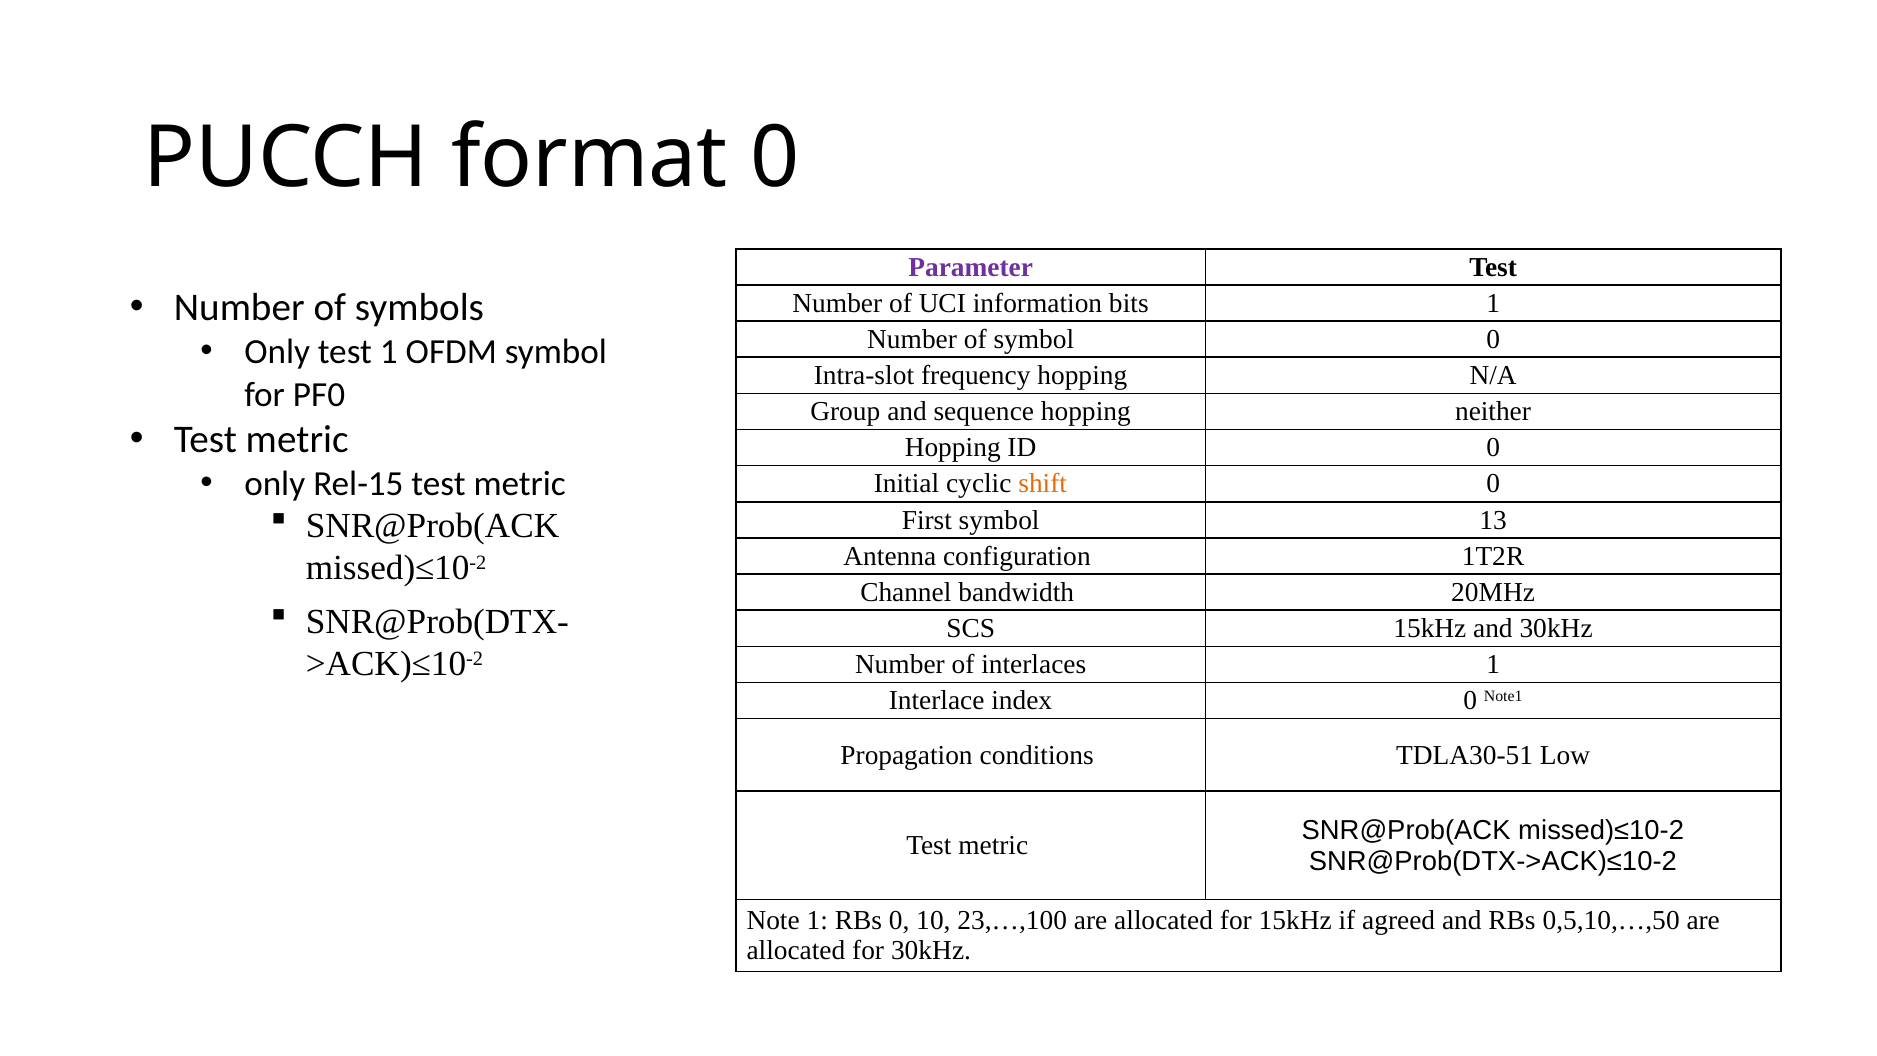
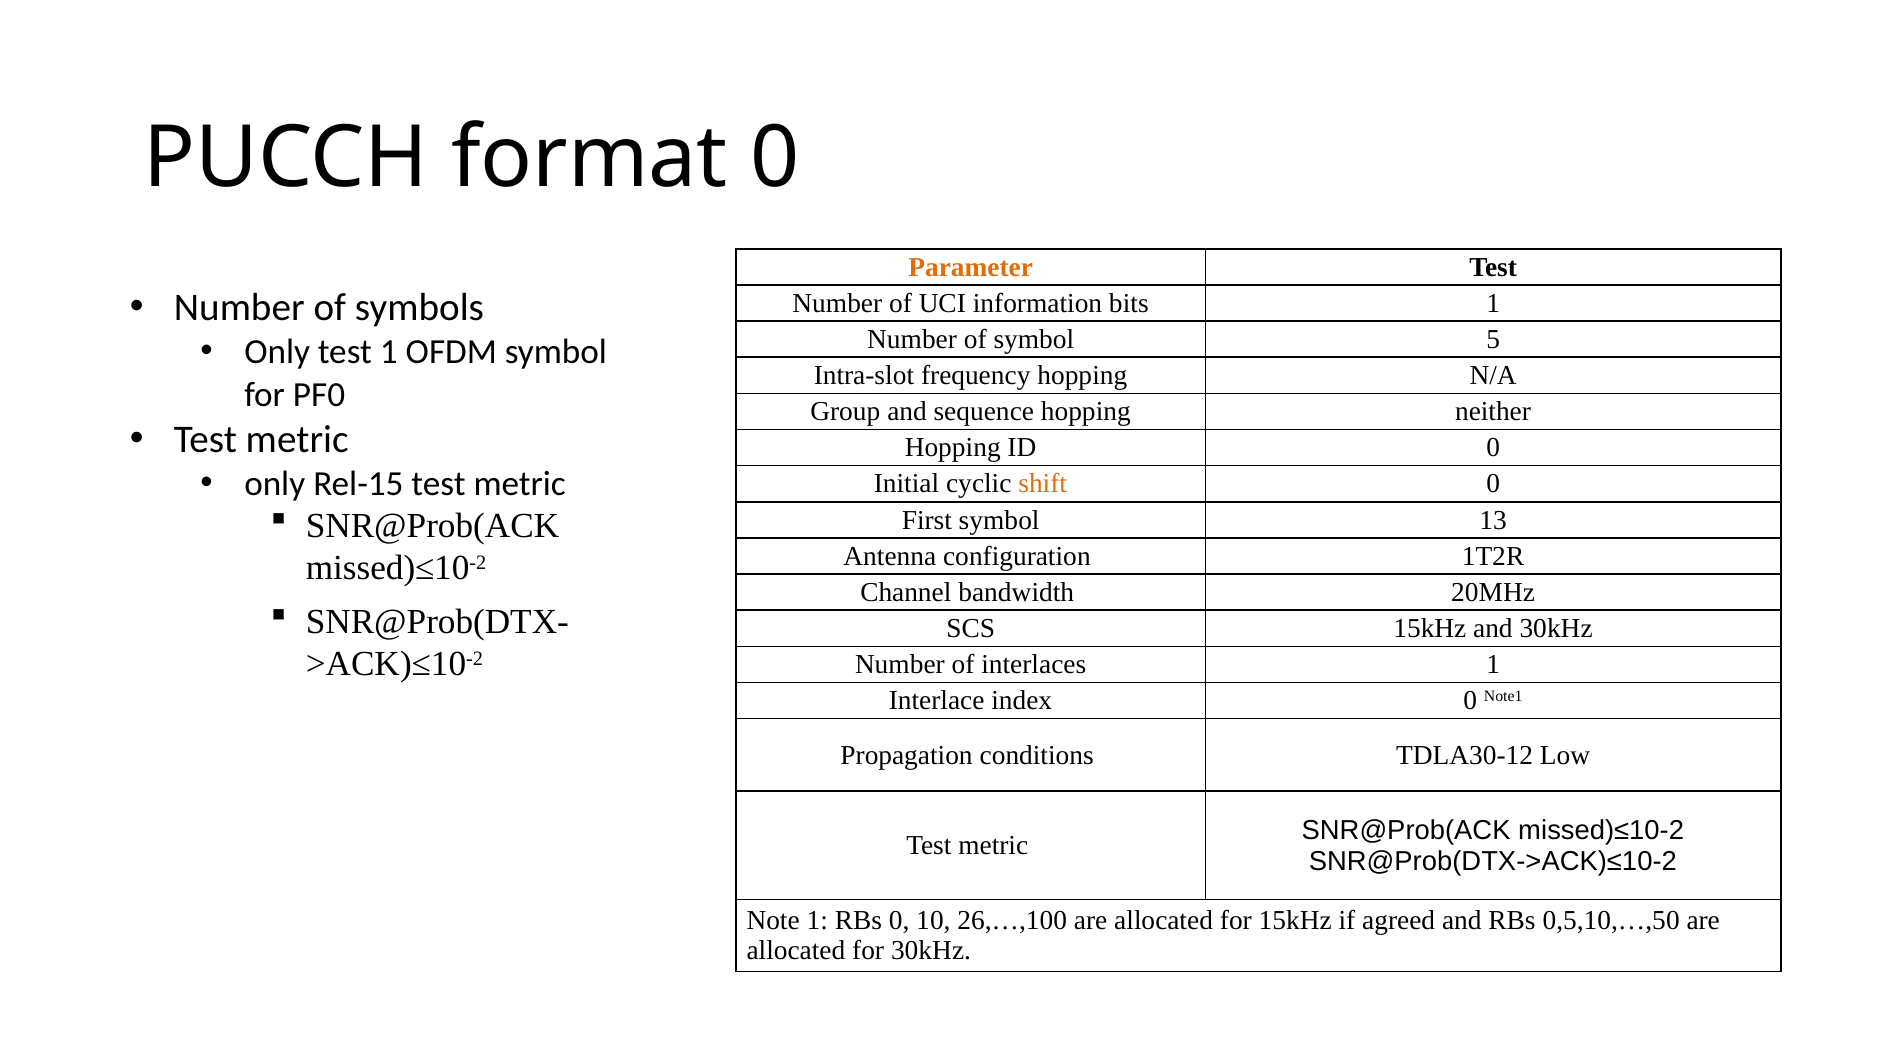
Parameter colour: purple -> orange
symbol 0: 0 -> 5
TDLA30-51: TDLA30-51 -> TDLA30-12
23,…,100: 23,…,100 -> 26,…,100
